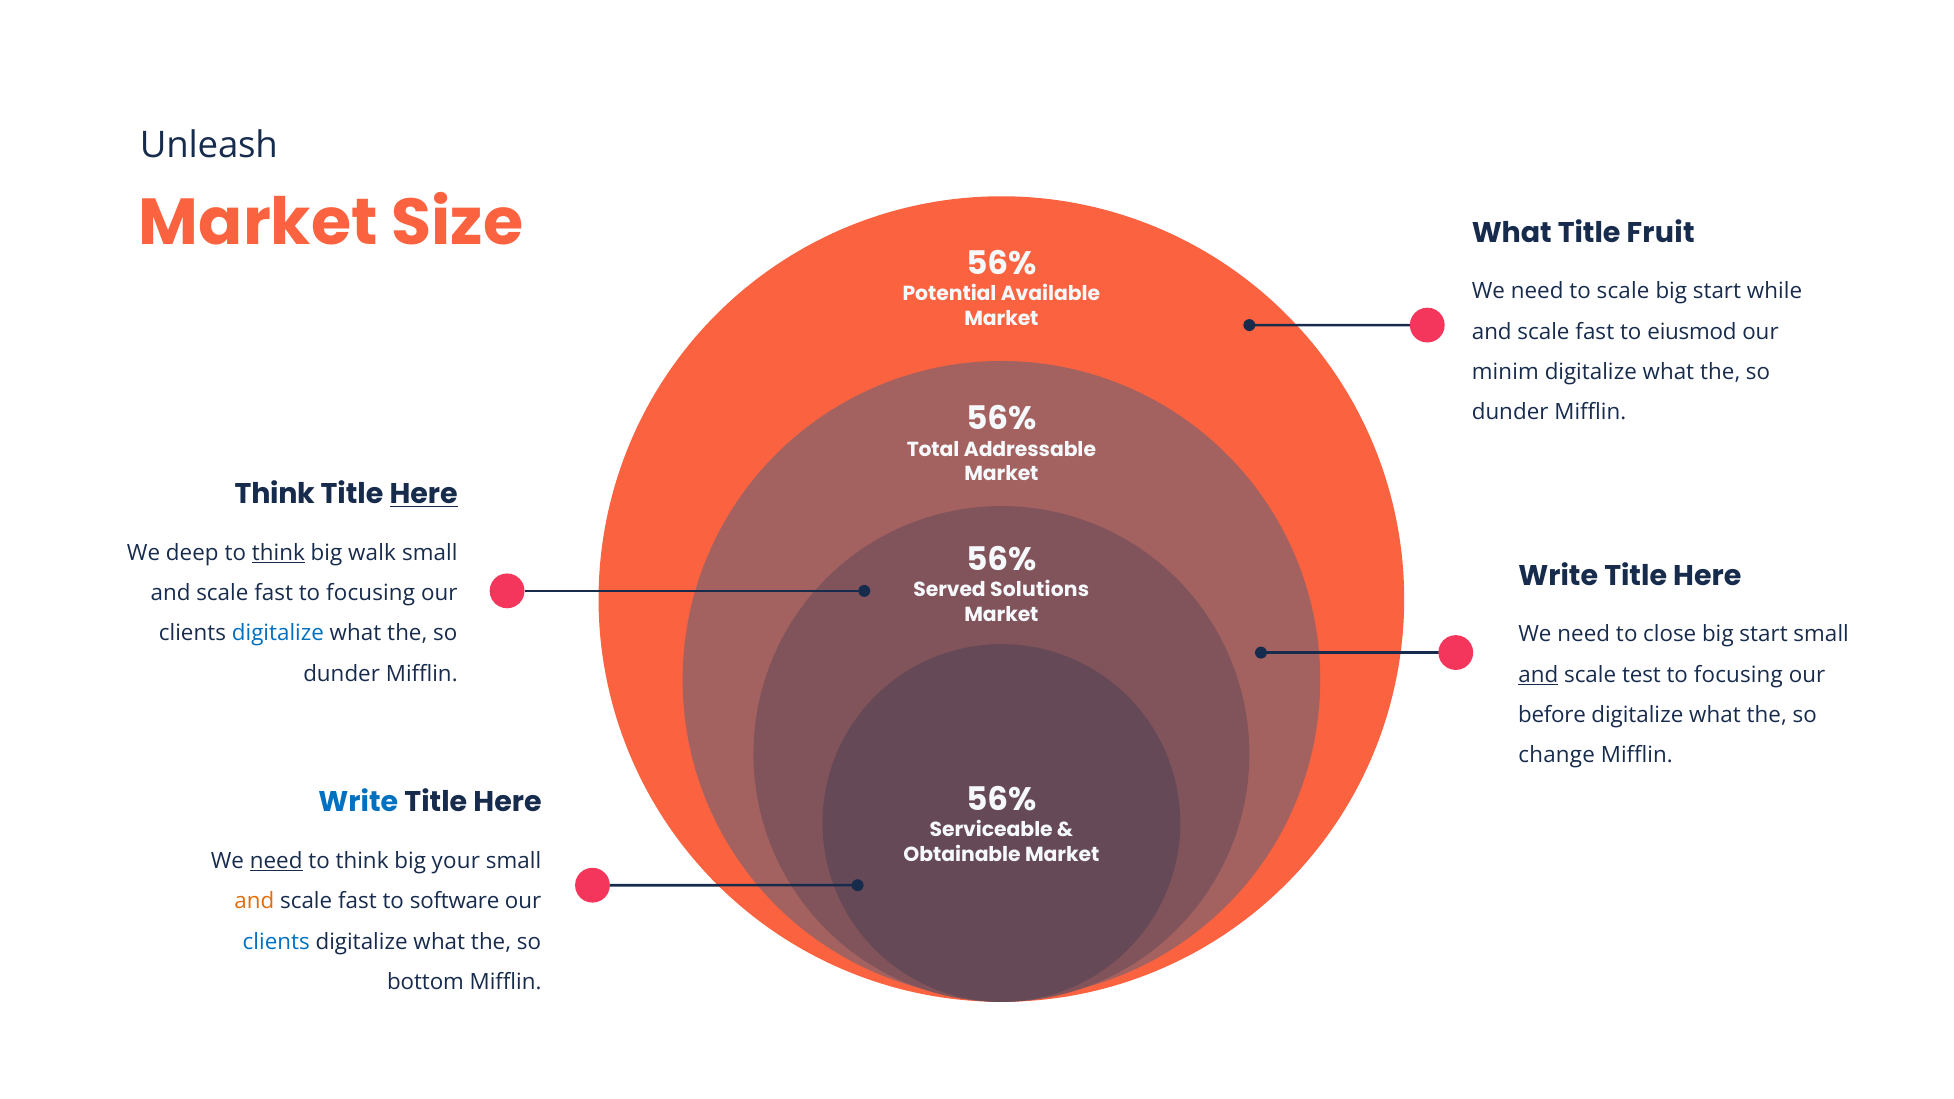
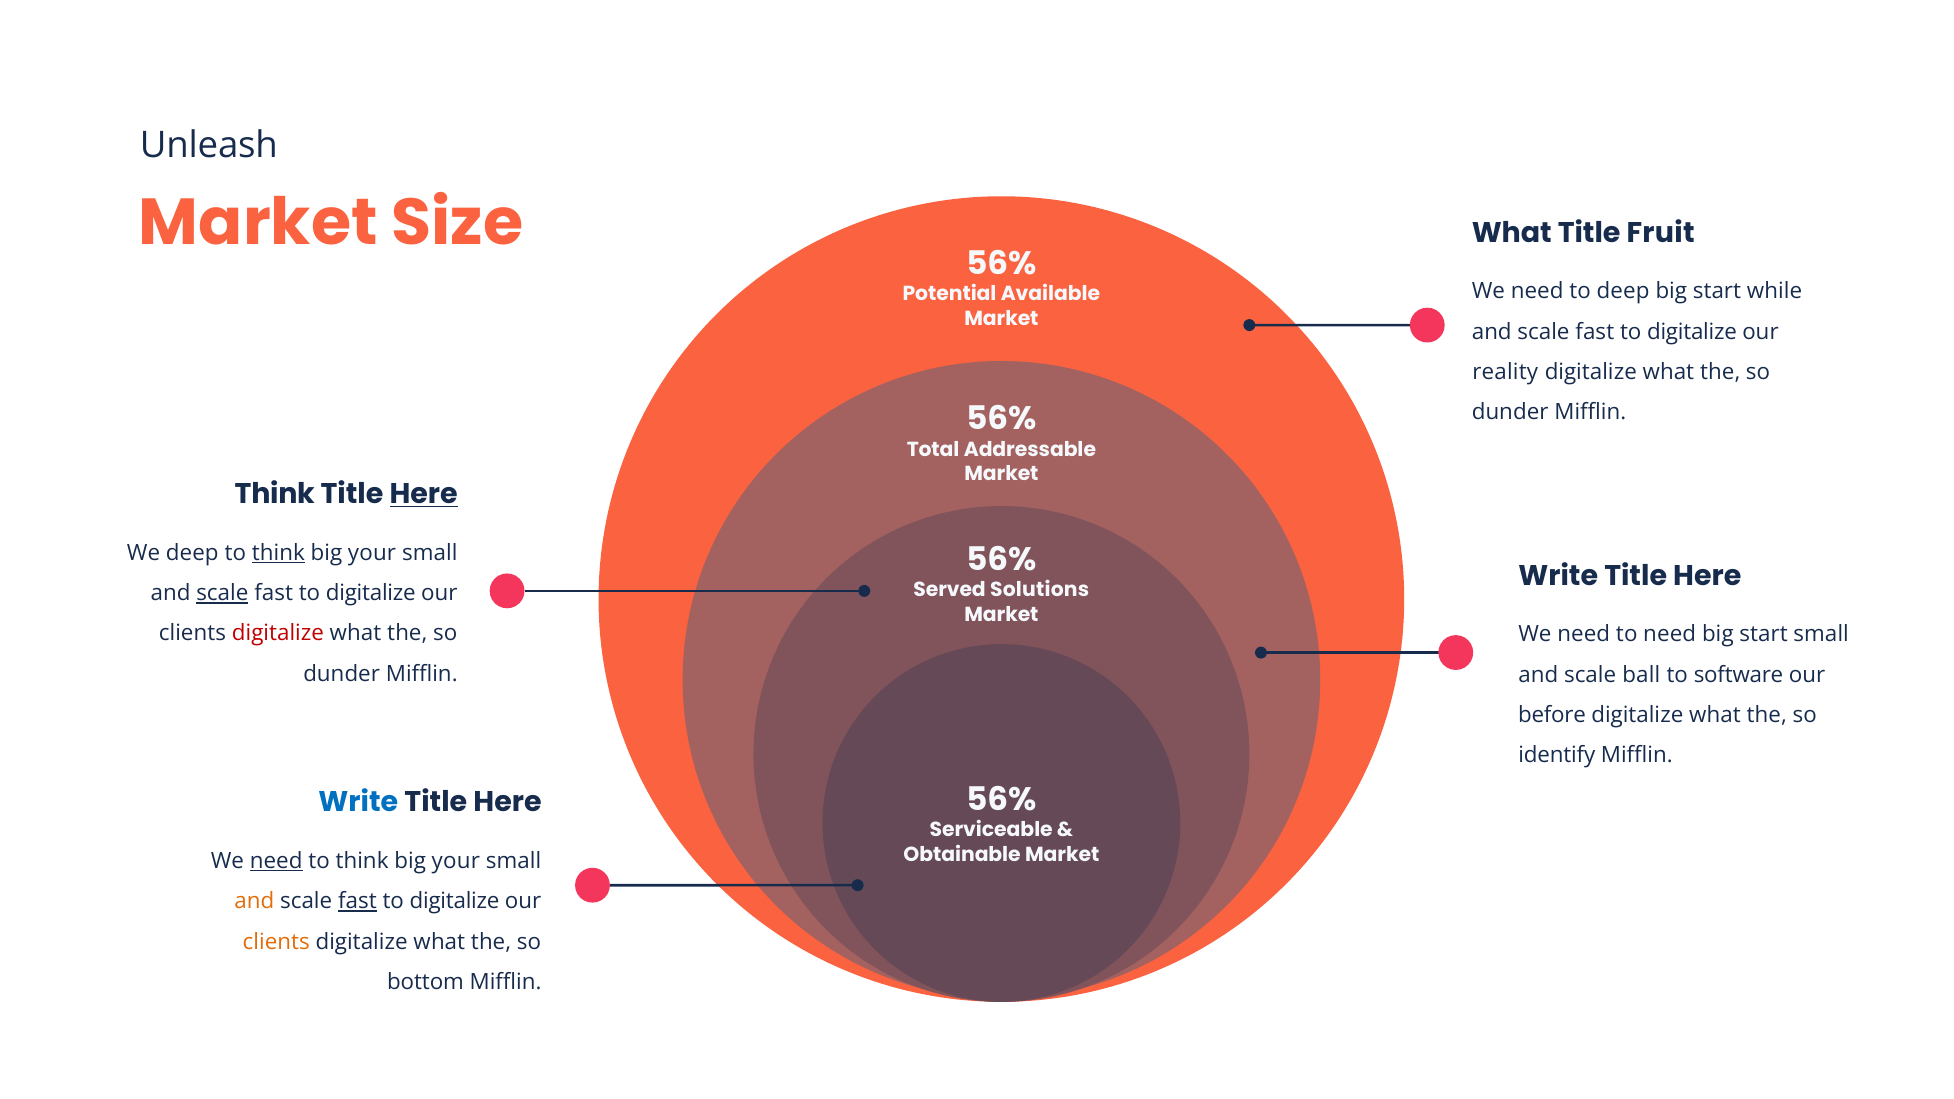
to scale: scale -> deep
eiusmod at (1692, 332): eiusmod -> digitalize
minim: minim -> reality
walk at (372, 553): walk -> your
scale at (222, 593) underline: none -> present
focusing at (371, 593): focusing -> digitalize
digitalize at (278, 634) colour: blue -> red
to close: close -> need
and at (1538, 675) underline: present -> none
test: test -> ball
focusing at (1738, 675): focusing -> software
change: change -> identify
fast at (357, 902) underline: none -> present
software at (455, 902): software -> digitalize
clients at (276, 942) colour: blue -> orange
